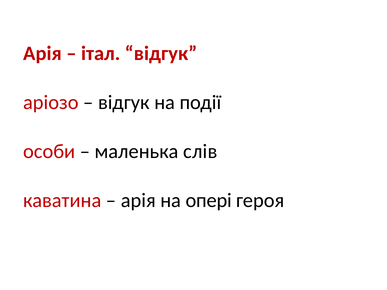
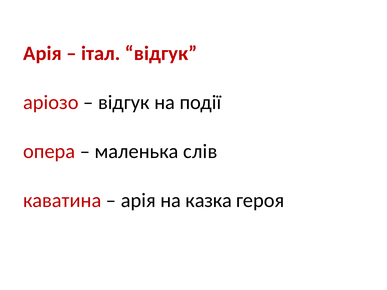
особи: особи -> опера
опері: опері -> казка
